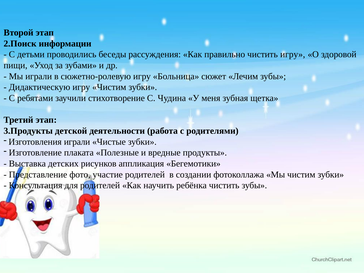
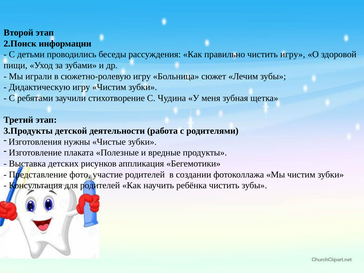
Изготовления играли: играли -> нужны
